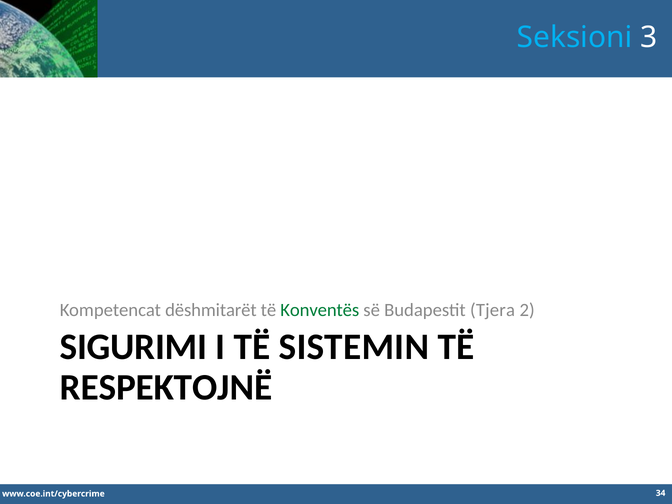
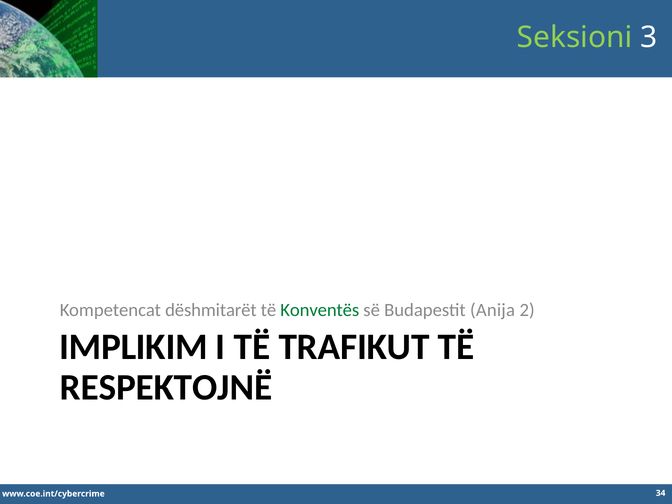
Seksioni colour: light blue -> light green
Tjera: Tjera -> Anija
SIGURIMI: SIGURIMI -> IMPLIKIM
SISTEMIN: SISTEMIN -> TRAFIKUT
